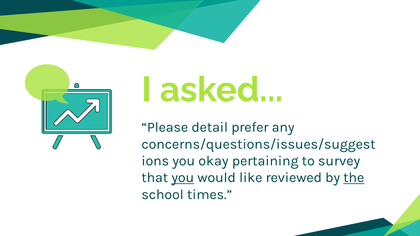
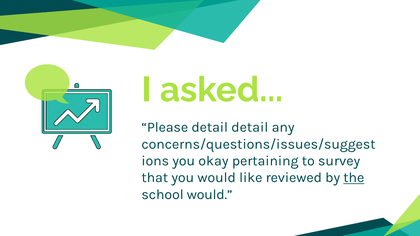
detail prefer: prefer -> detail
you at (183, 178) underline: present -> none
school times: times -> would
